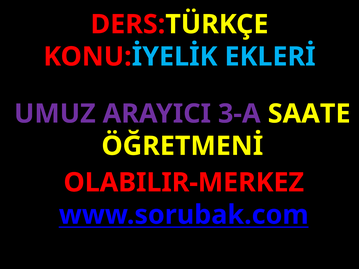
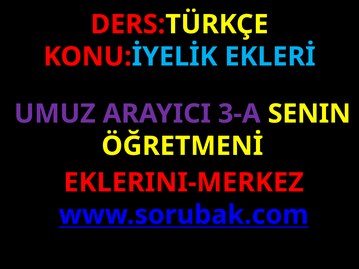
SAATE: SAATE -> SENIN
OLABILIR-MERKEZ: OLABILIR-MERKEZ -> EKLERINI-MERKEZ
